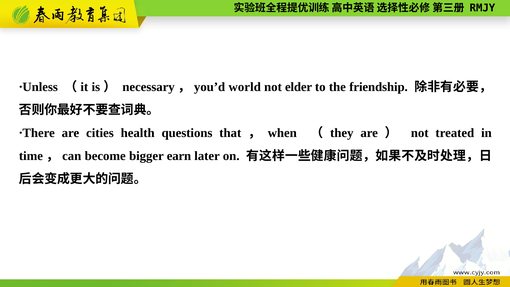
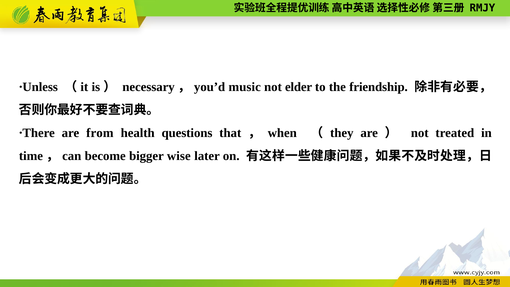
world: world -> music
cities: cities -> from
earn: earn -> wise
